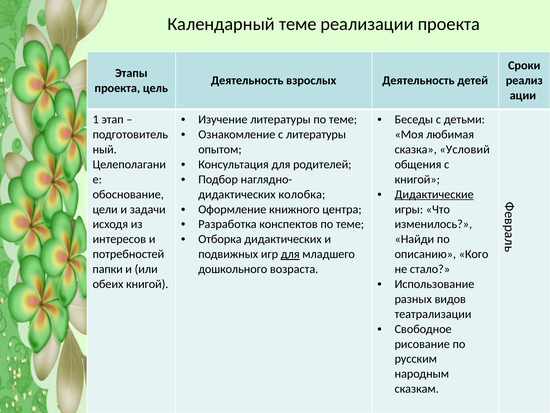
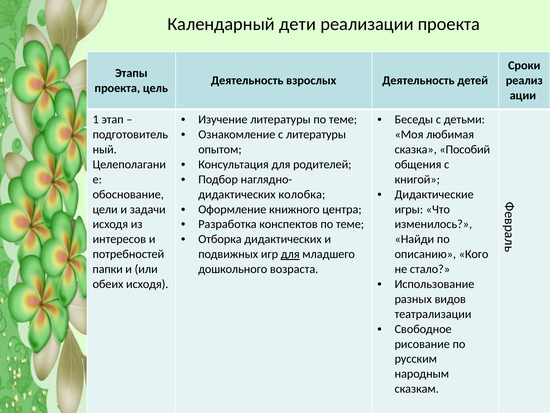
Календарный теме: теме -> дети
Условий: Условий -> Пособий
Дидактические underline: present -> none
обеих книгой: книгой -> исходя
